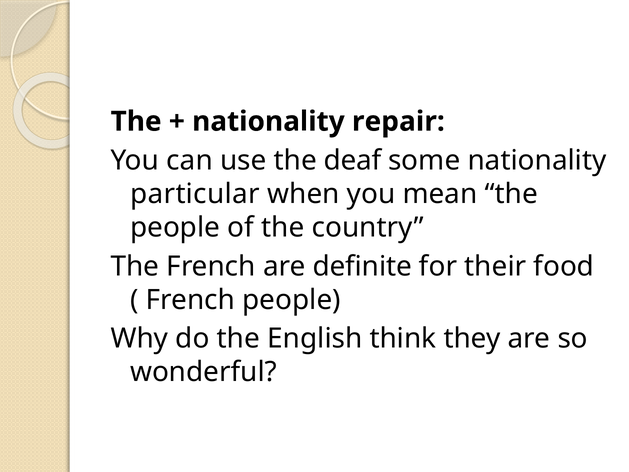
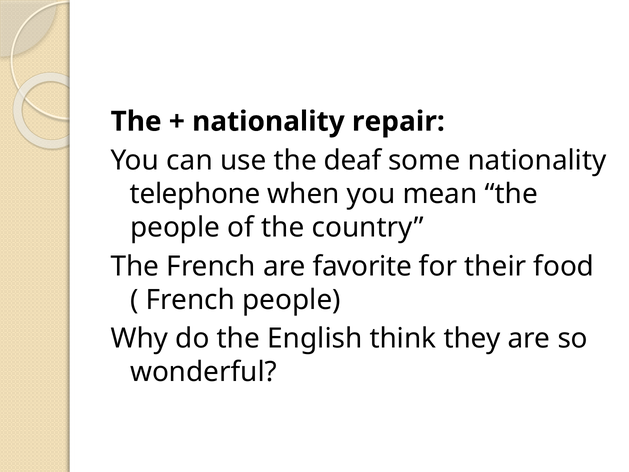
particular: particular -> telephone
definite: definite -> favorite
